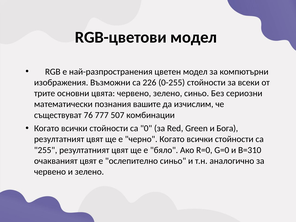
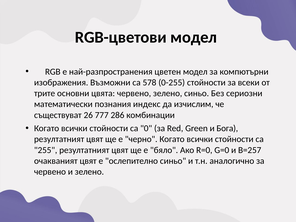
226: 226 -> 578
вашите: вашите -> индекс
76: 76 -> 26
507: 507 -> 286
B=310: B=310 -> B=257
